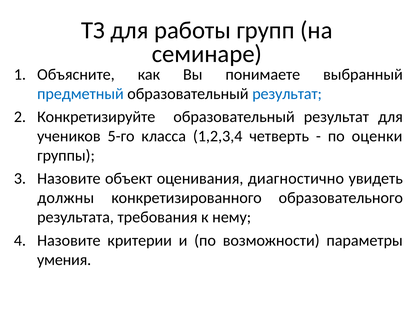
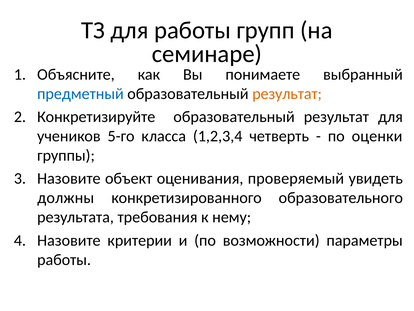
результат at (287, 94) colour: blue -> orange
диагностично: диагностично -> проверяемый
умения at (64, 259): умения -> работы
